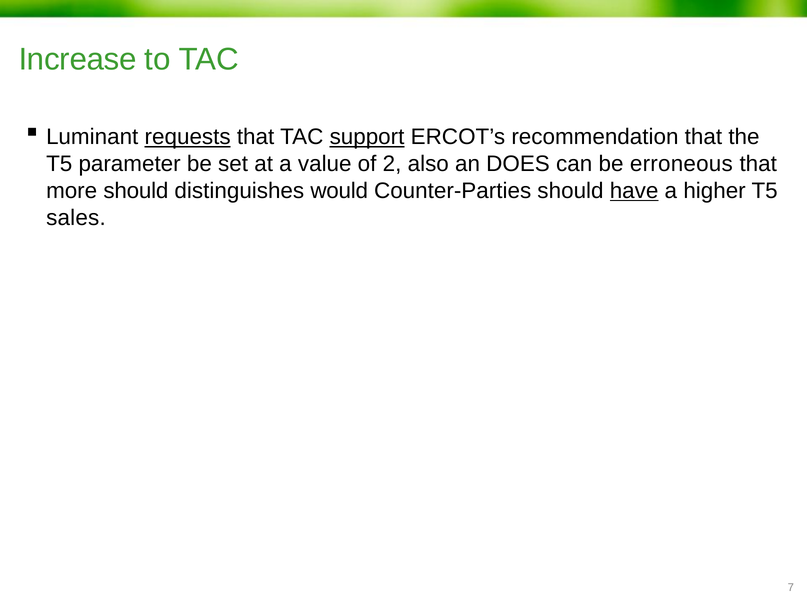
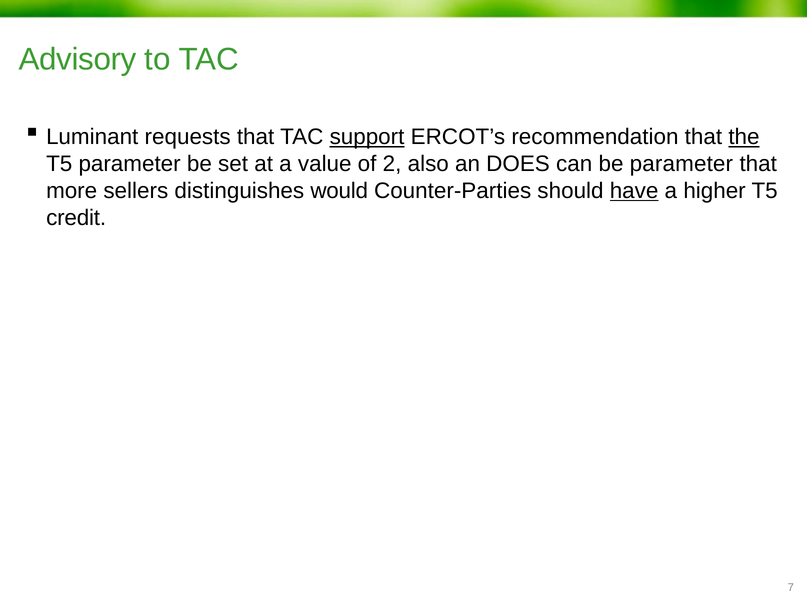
Increase: Increase -> Advisory
requests underline: present -> none
the underline: none -> present
be erroneous: erroneous -> parameter
more should: should -> sellers
sales: sales -> credit
